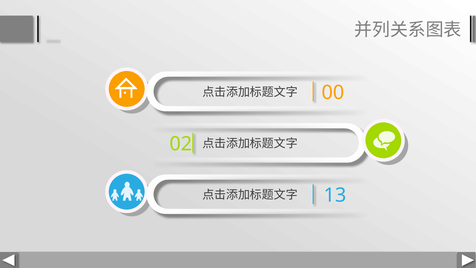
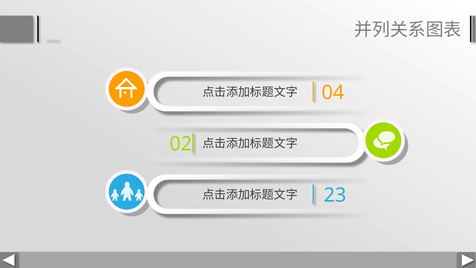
00: 00 -> 04
13: 13 -> 23
